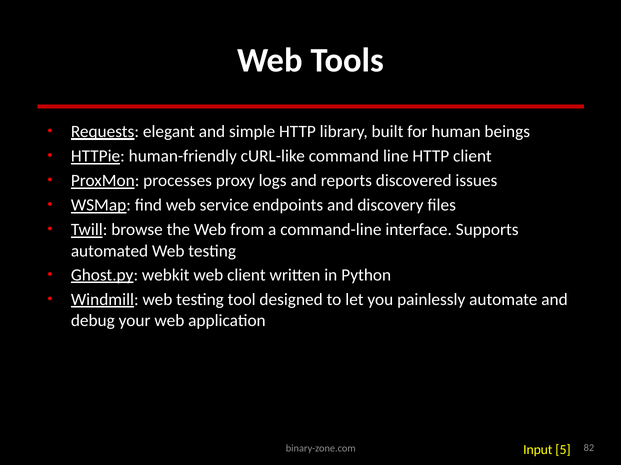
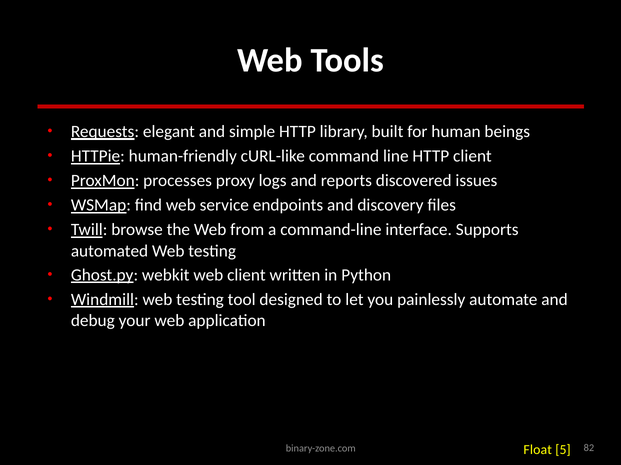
Input: Input -> Float
